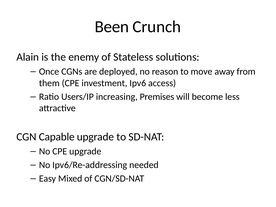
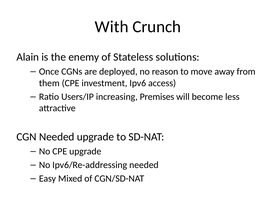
Been: Been -> With
CGN Capable: Capable -> Needed
